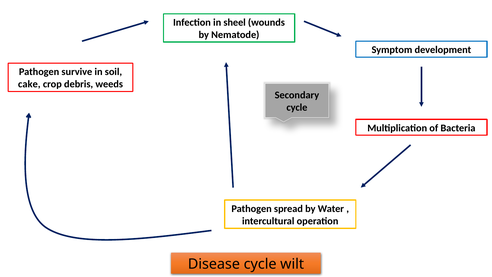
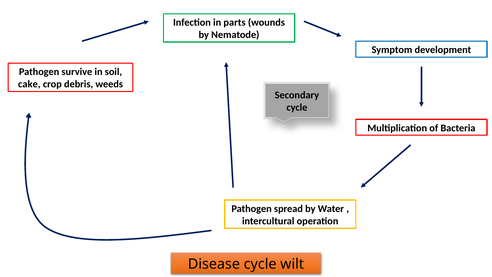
sheel: sheel -> parts
